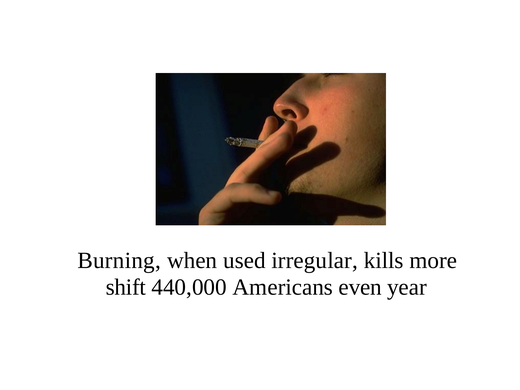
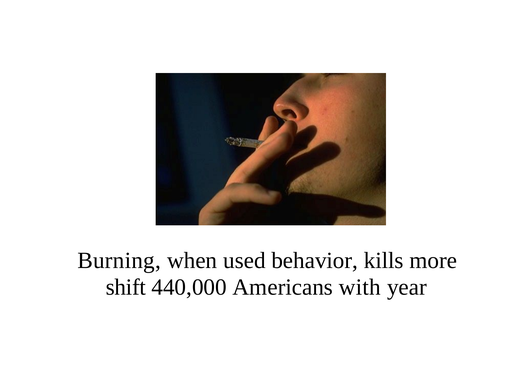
irregular: irregular -> behavior
even: even -> with
